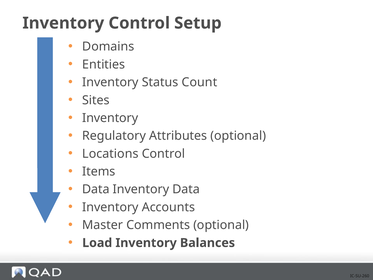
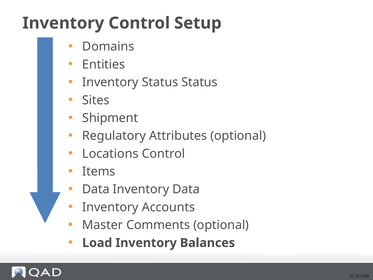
Status Count: Count -> Status
Inventory at (110, 118): Inventory -> Shipment
